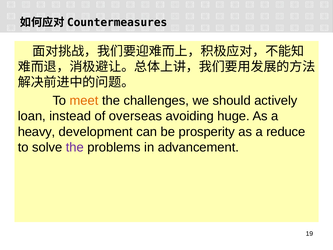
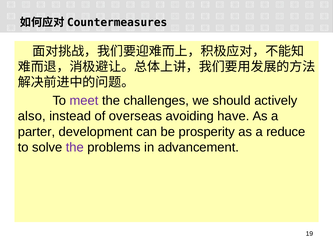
meet colour: orange -> purple
loan: loan -> also
huge: huge -> have
heavy: heavy -> parter
